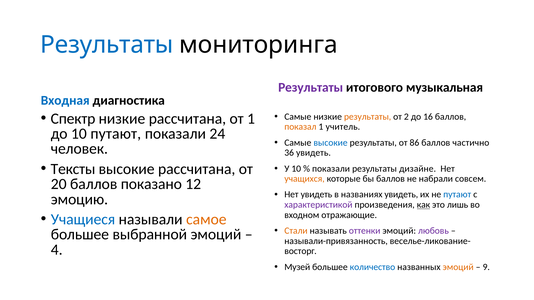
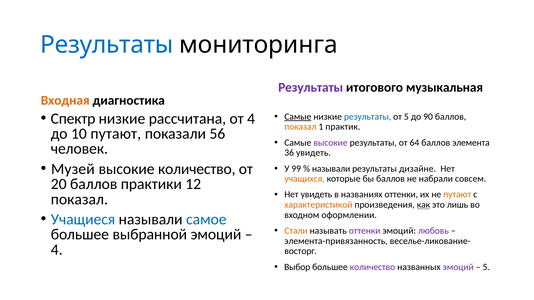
Входная colour: blue -> orange
от 1: 1 -> 4
Самые at (298, 117) underline: none -> present
результаты at (368, 117) colour: orange -> blue
от 2: 2 -> 5
16: 16 -> 90
учитель: учитель -> практик
24: 24 -> 56
высокие at (331, 143) colour: blue -> purple
86: 86 -> 64
частично: частично -> элемента
Тексты: Тексты -> Музей
высокие рассчитана: рассчитана -> количество
У 10: 10 -> 99
показали at (331, 169): показали -> называли
показано: показано -> практики
названиях увидеть: увидеть -> оттенки
путают at (457, 195) colour: blue -> orange
эмоцию at (79, 199): эмоцию -> показал
характеристикой colour: purple -> orange
отражающие: отражающие -> оформлении
самое colour: orange -> blue
называли-привязанность: называли-привязанность -> элемента-привязанность
Музей: Музей -> Выбор
количество at (373, 267) colour: blue -> purple
эмоций at (458, 267) colour: orange -> purple
9 at (486, 267): 9 -> 5
